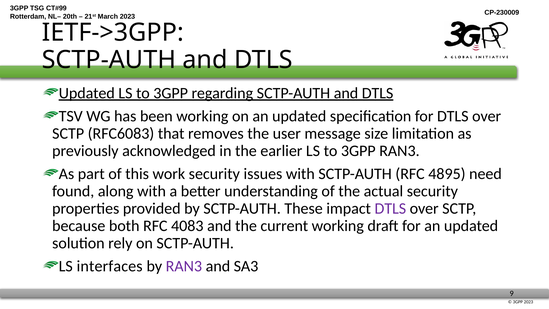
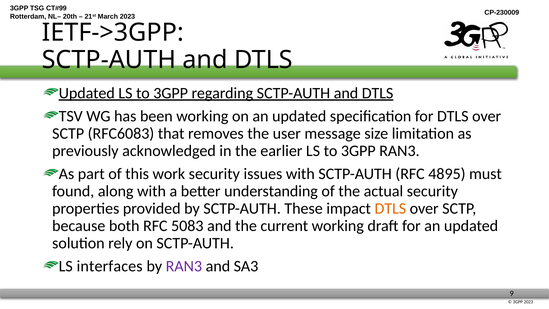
need: need -> must
DTLS at (390, 208) colour: purple -> orange
4083: 4083 -> 5083
